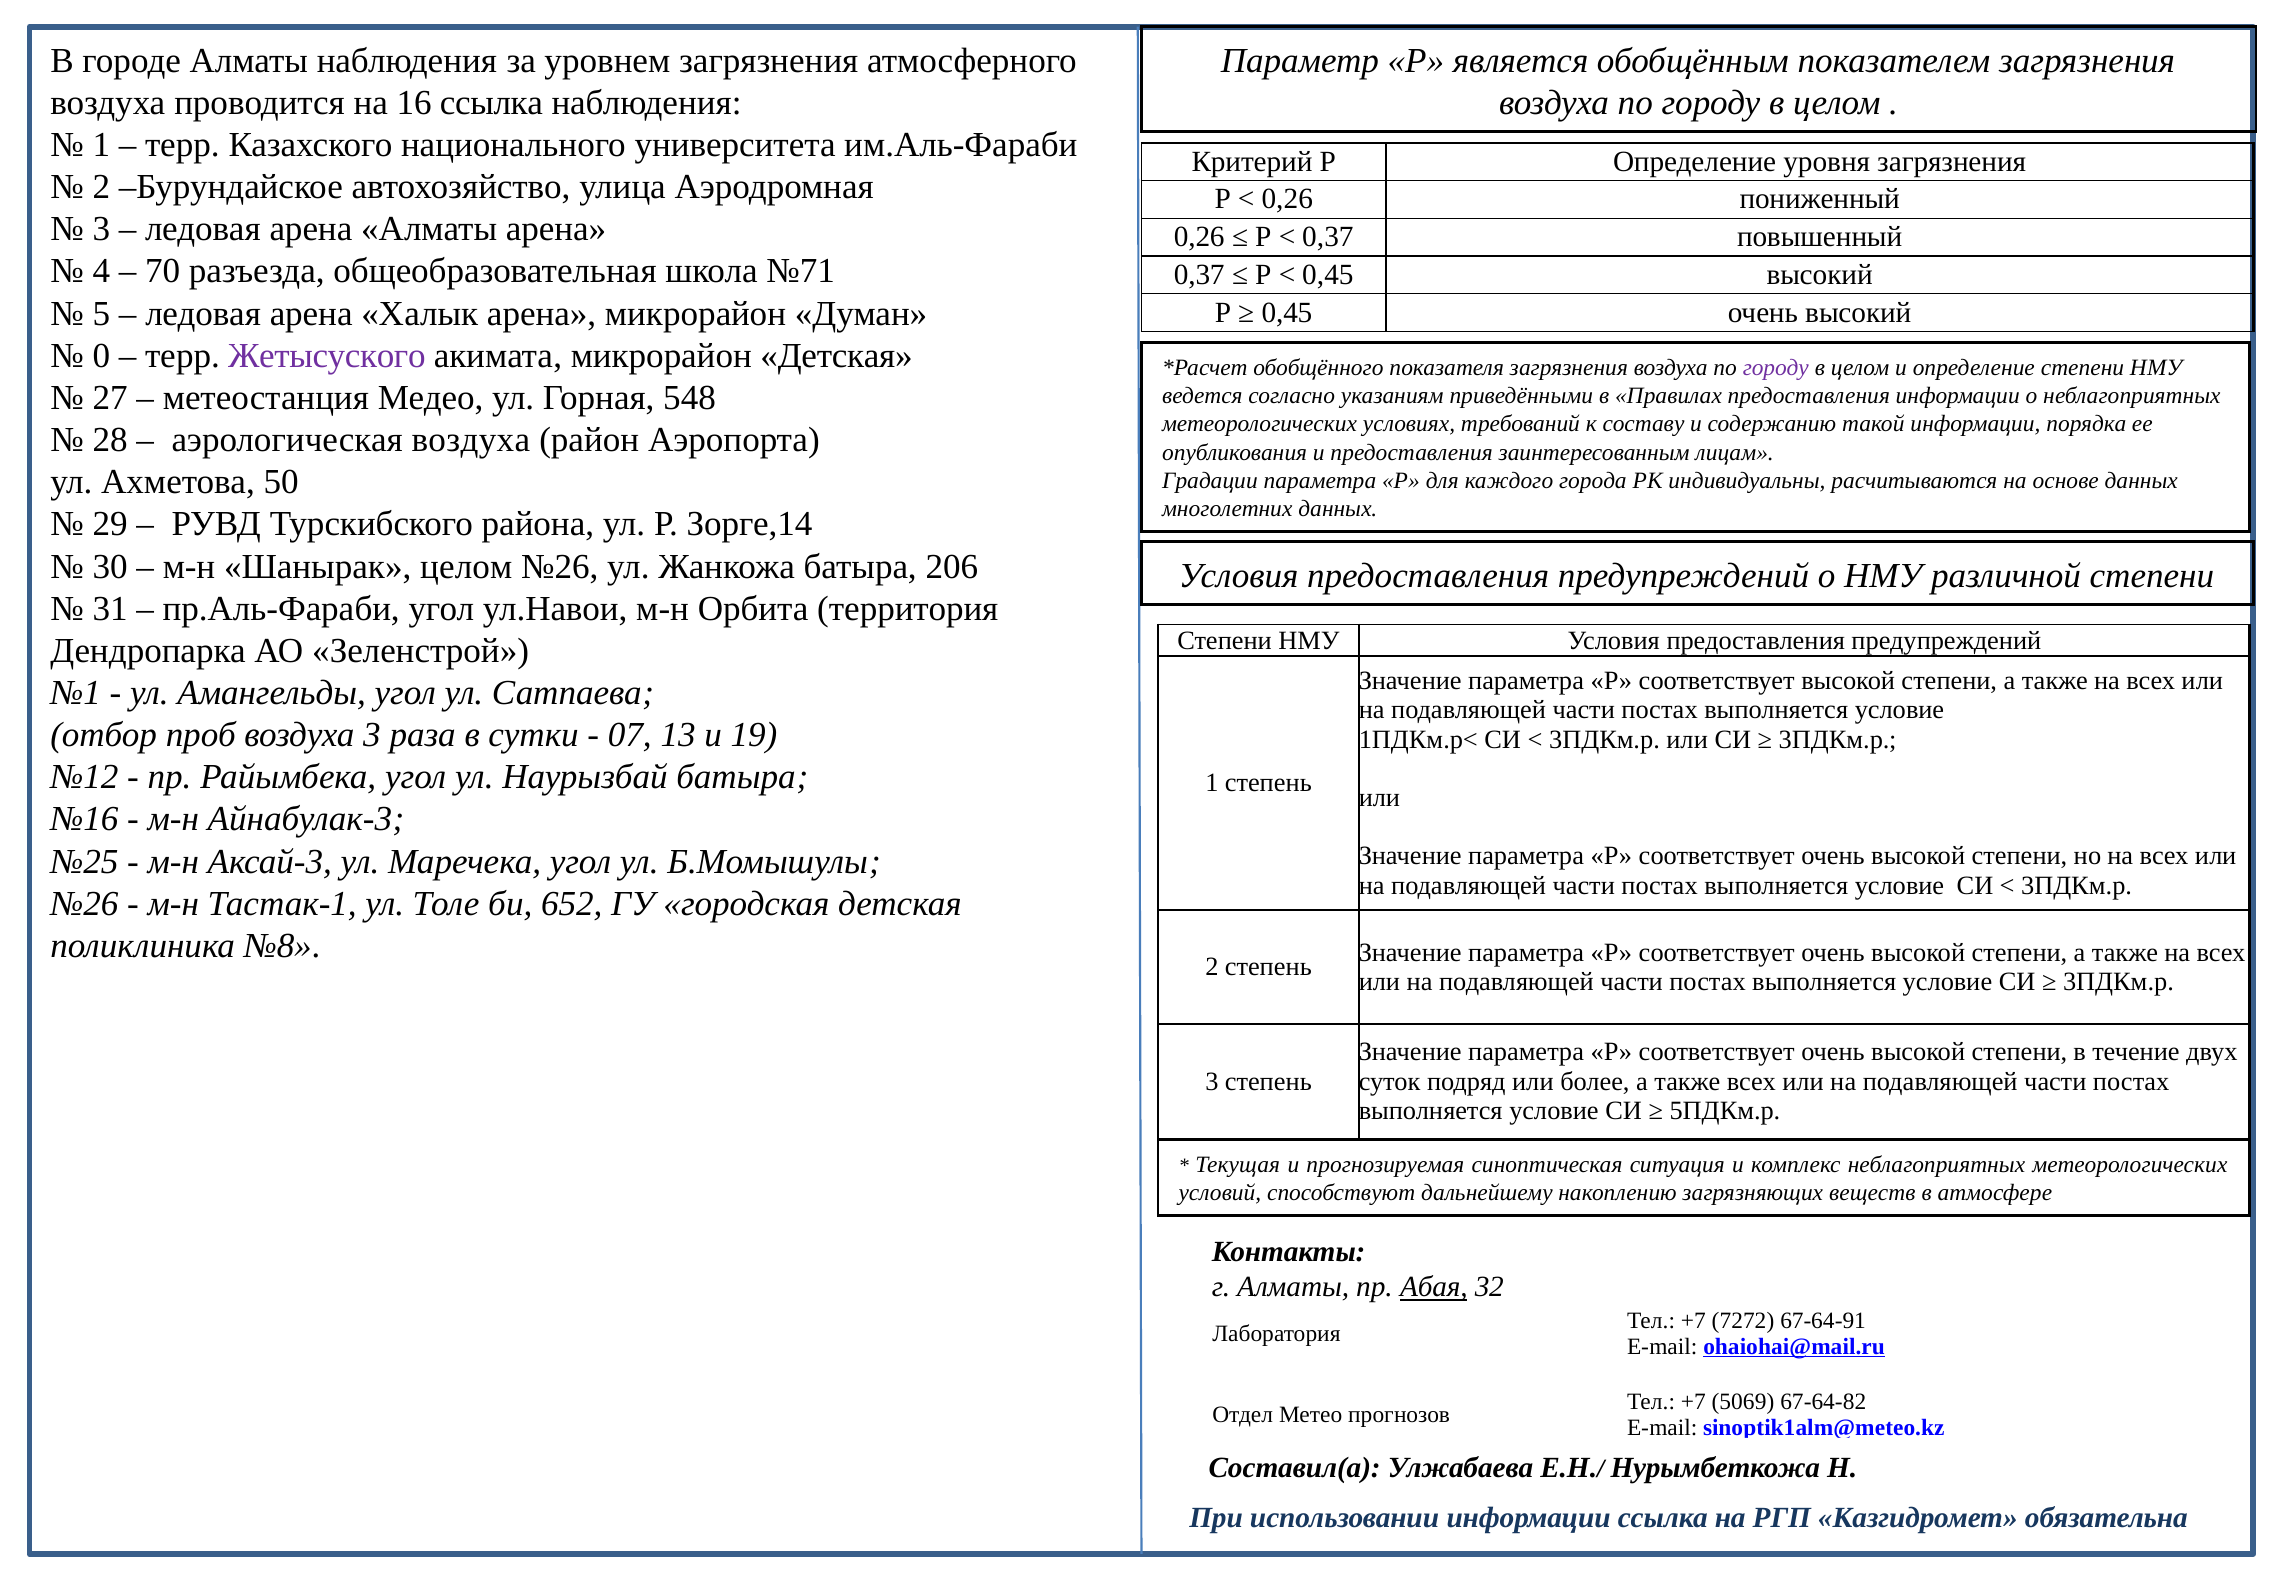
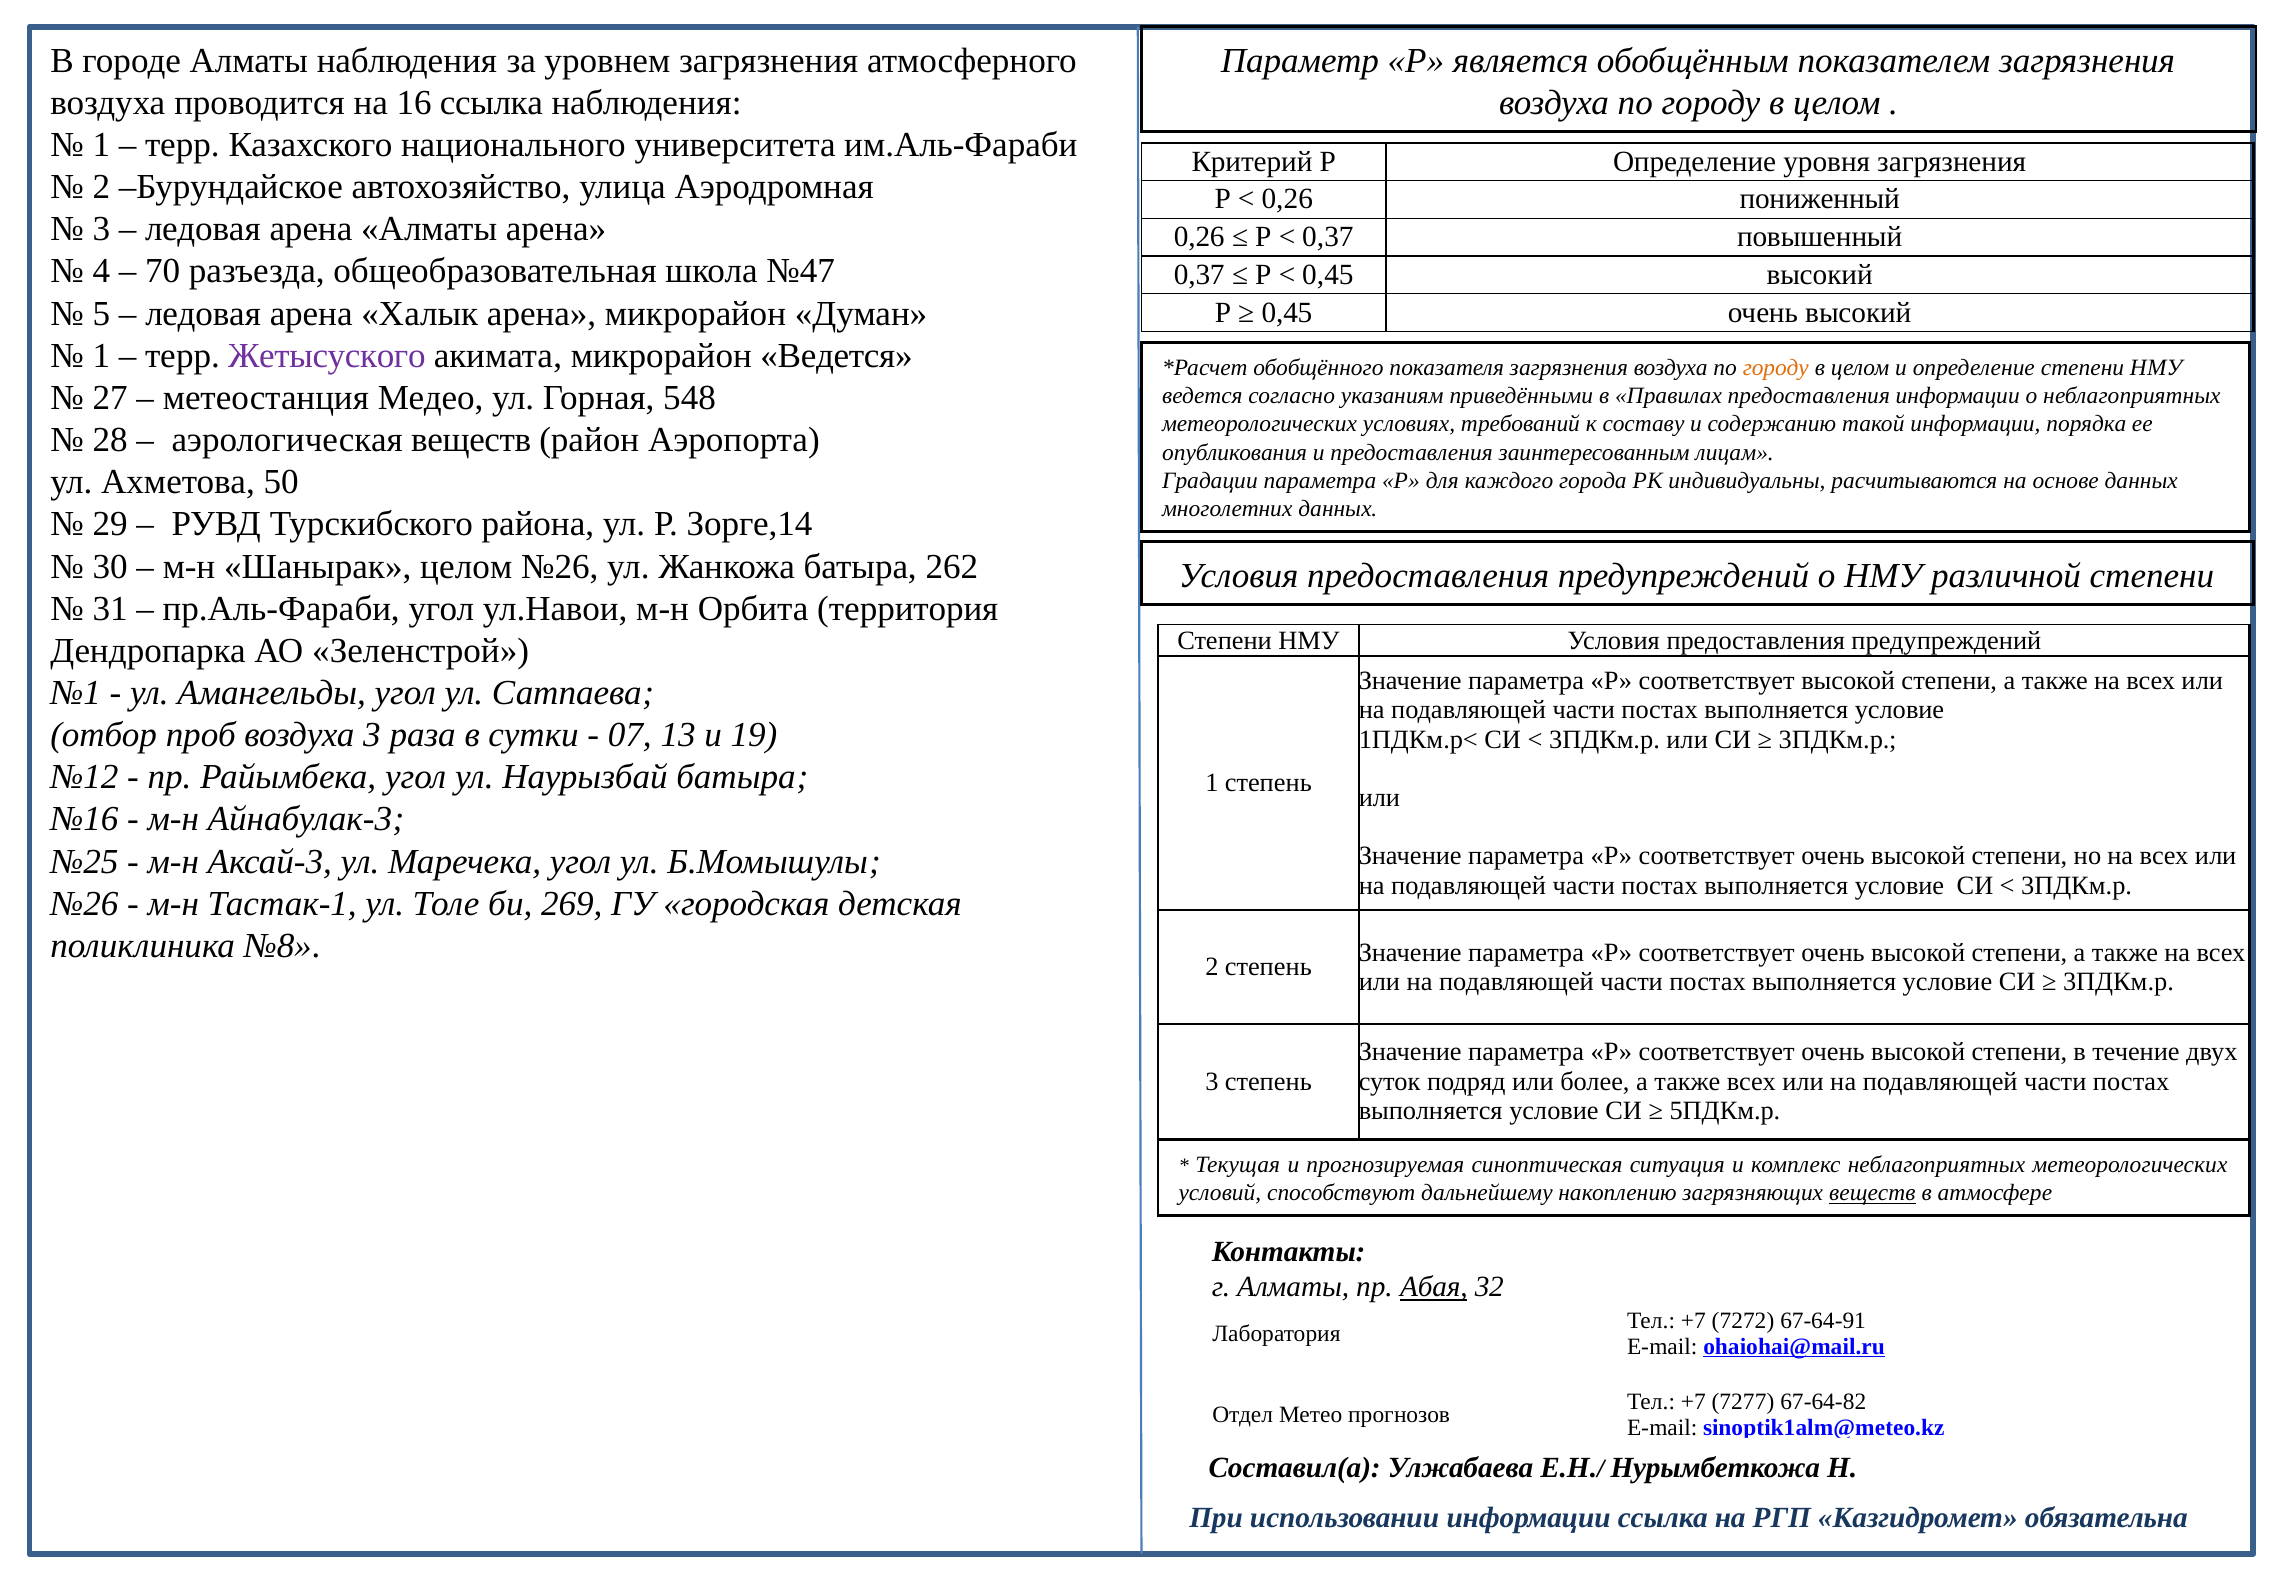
№71: №71 -> №47
0 at (101, 356): 0 -> 1
микрорайон Детская: Детская -> Ведется
городу at (1776, 368) colour: purple -> orange
аэрологическая воздуха: воздуха -> веществ
206: 206 -> 262
652: 652 -> 269
веществ at (1872, 1193) underline: none -> present
5069: 5069 -> 7277
